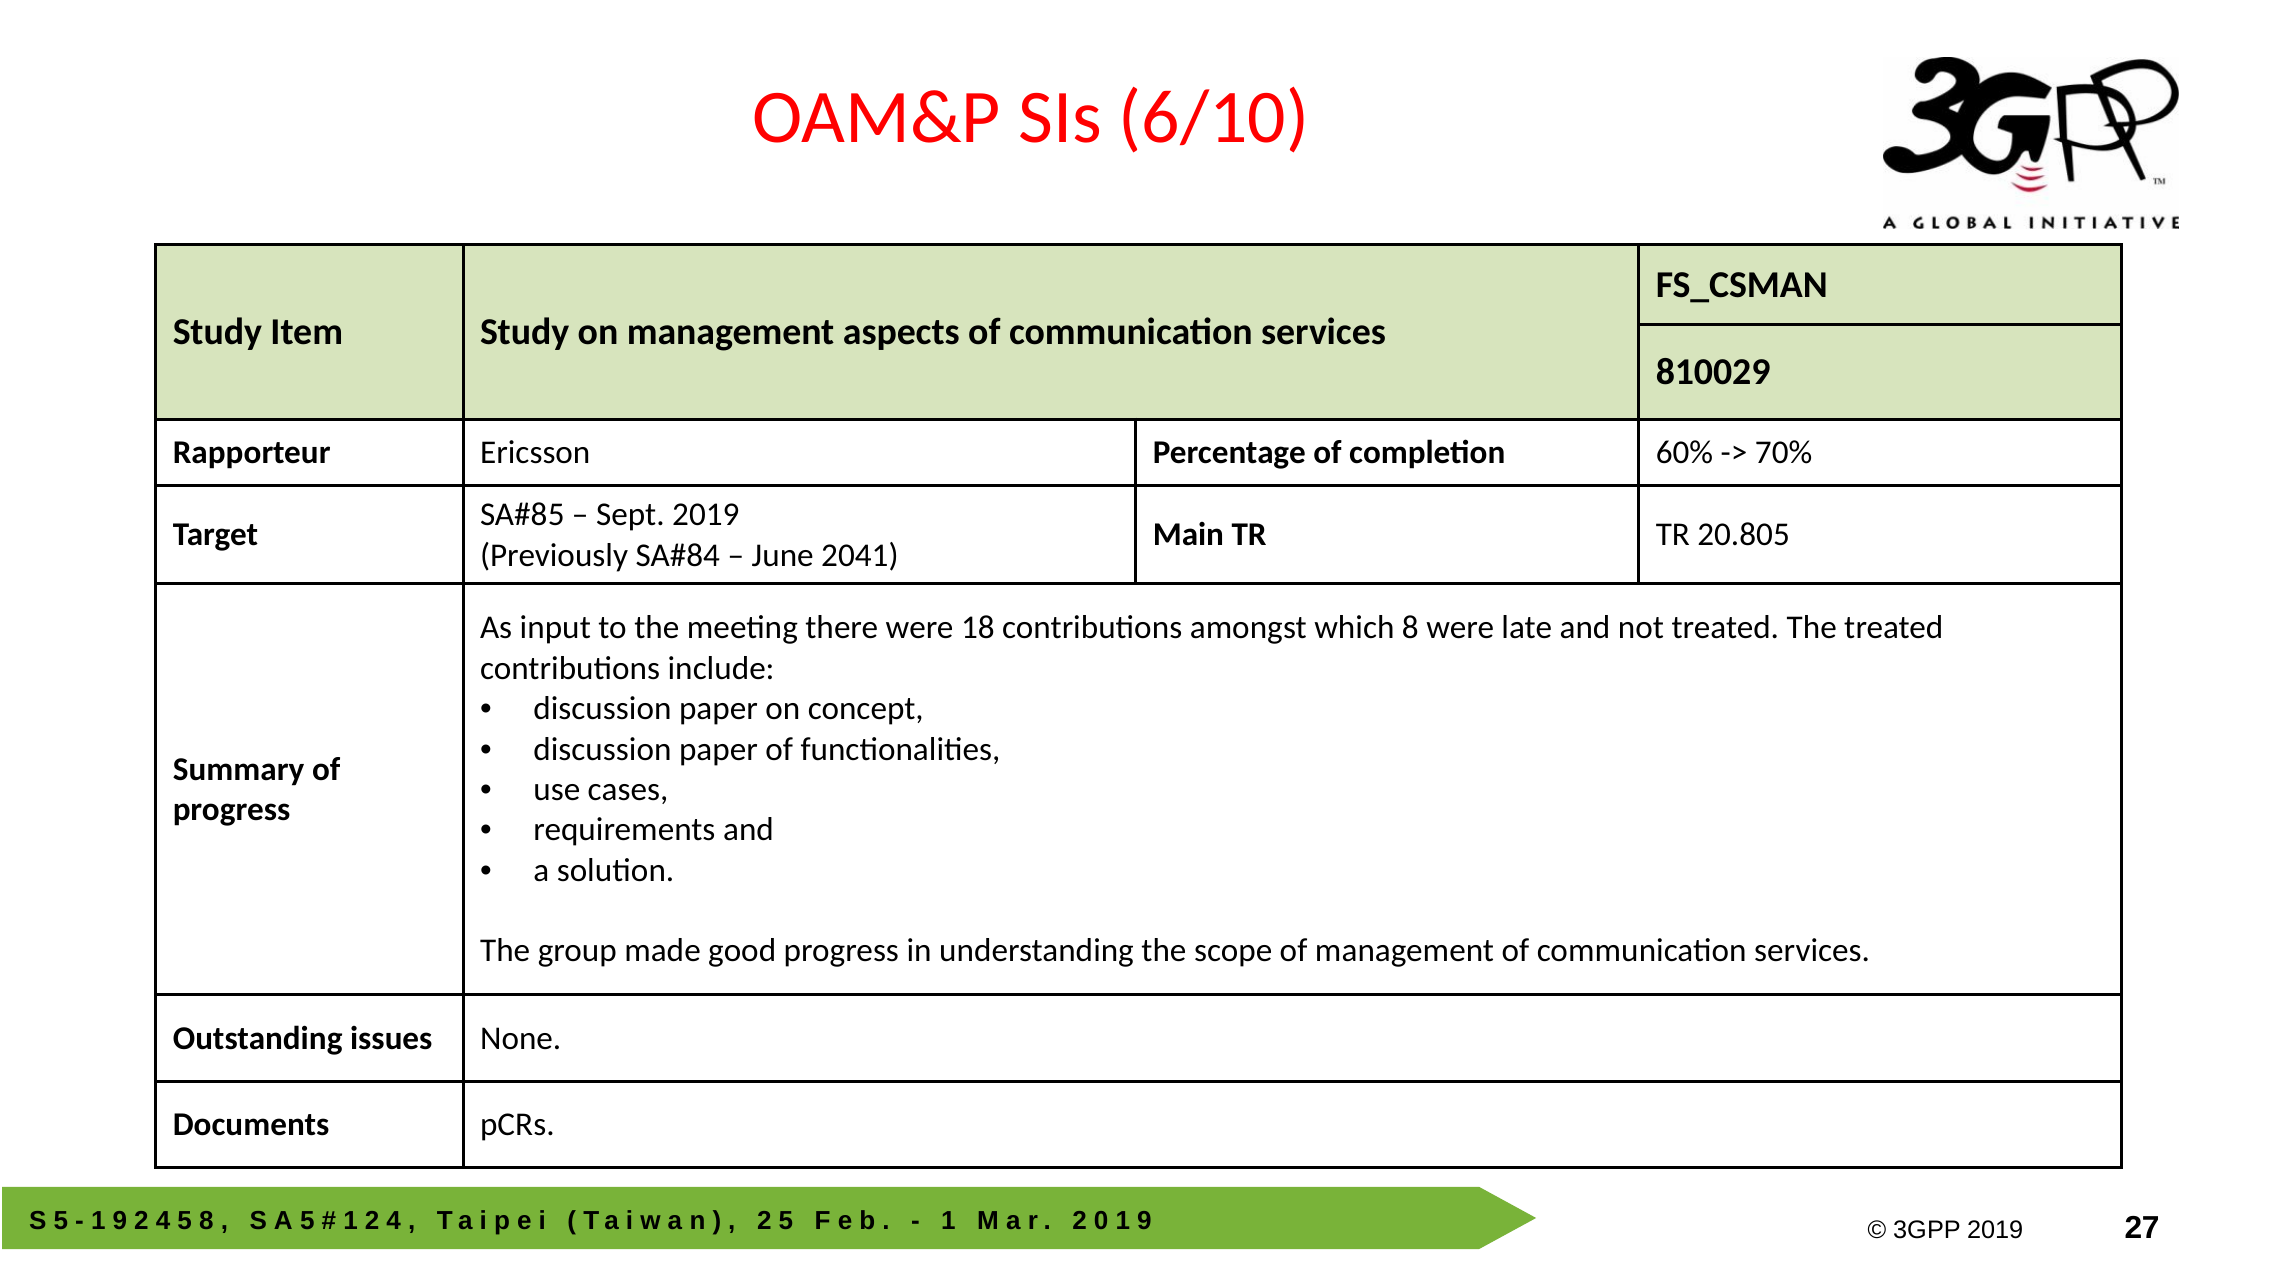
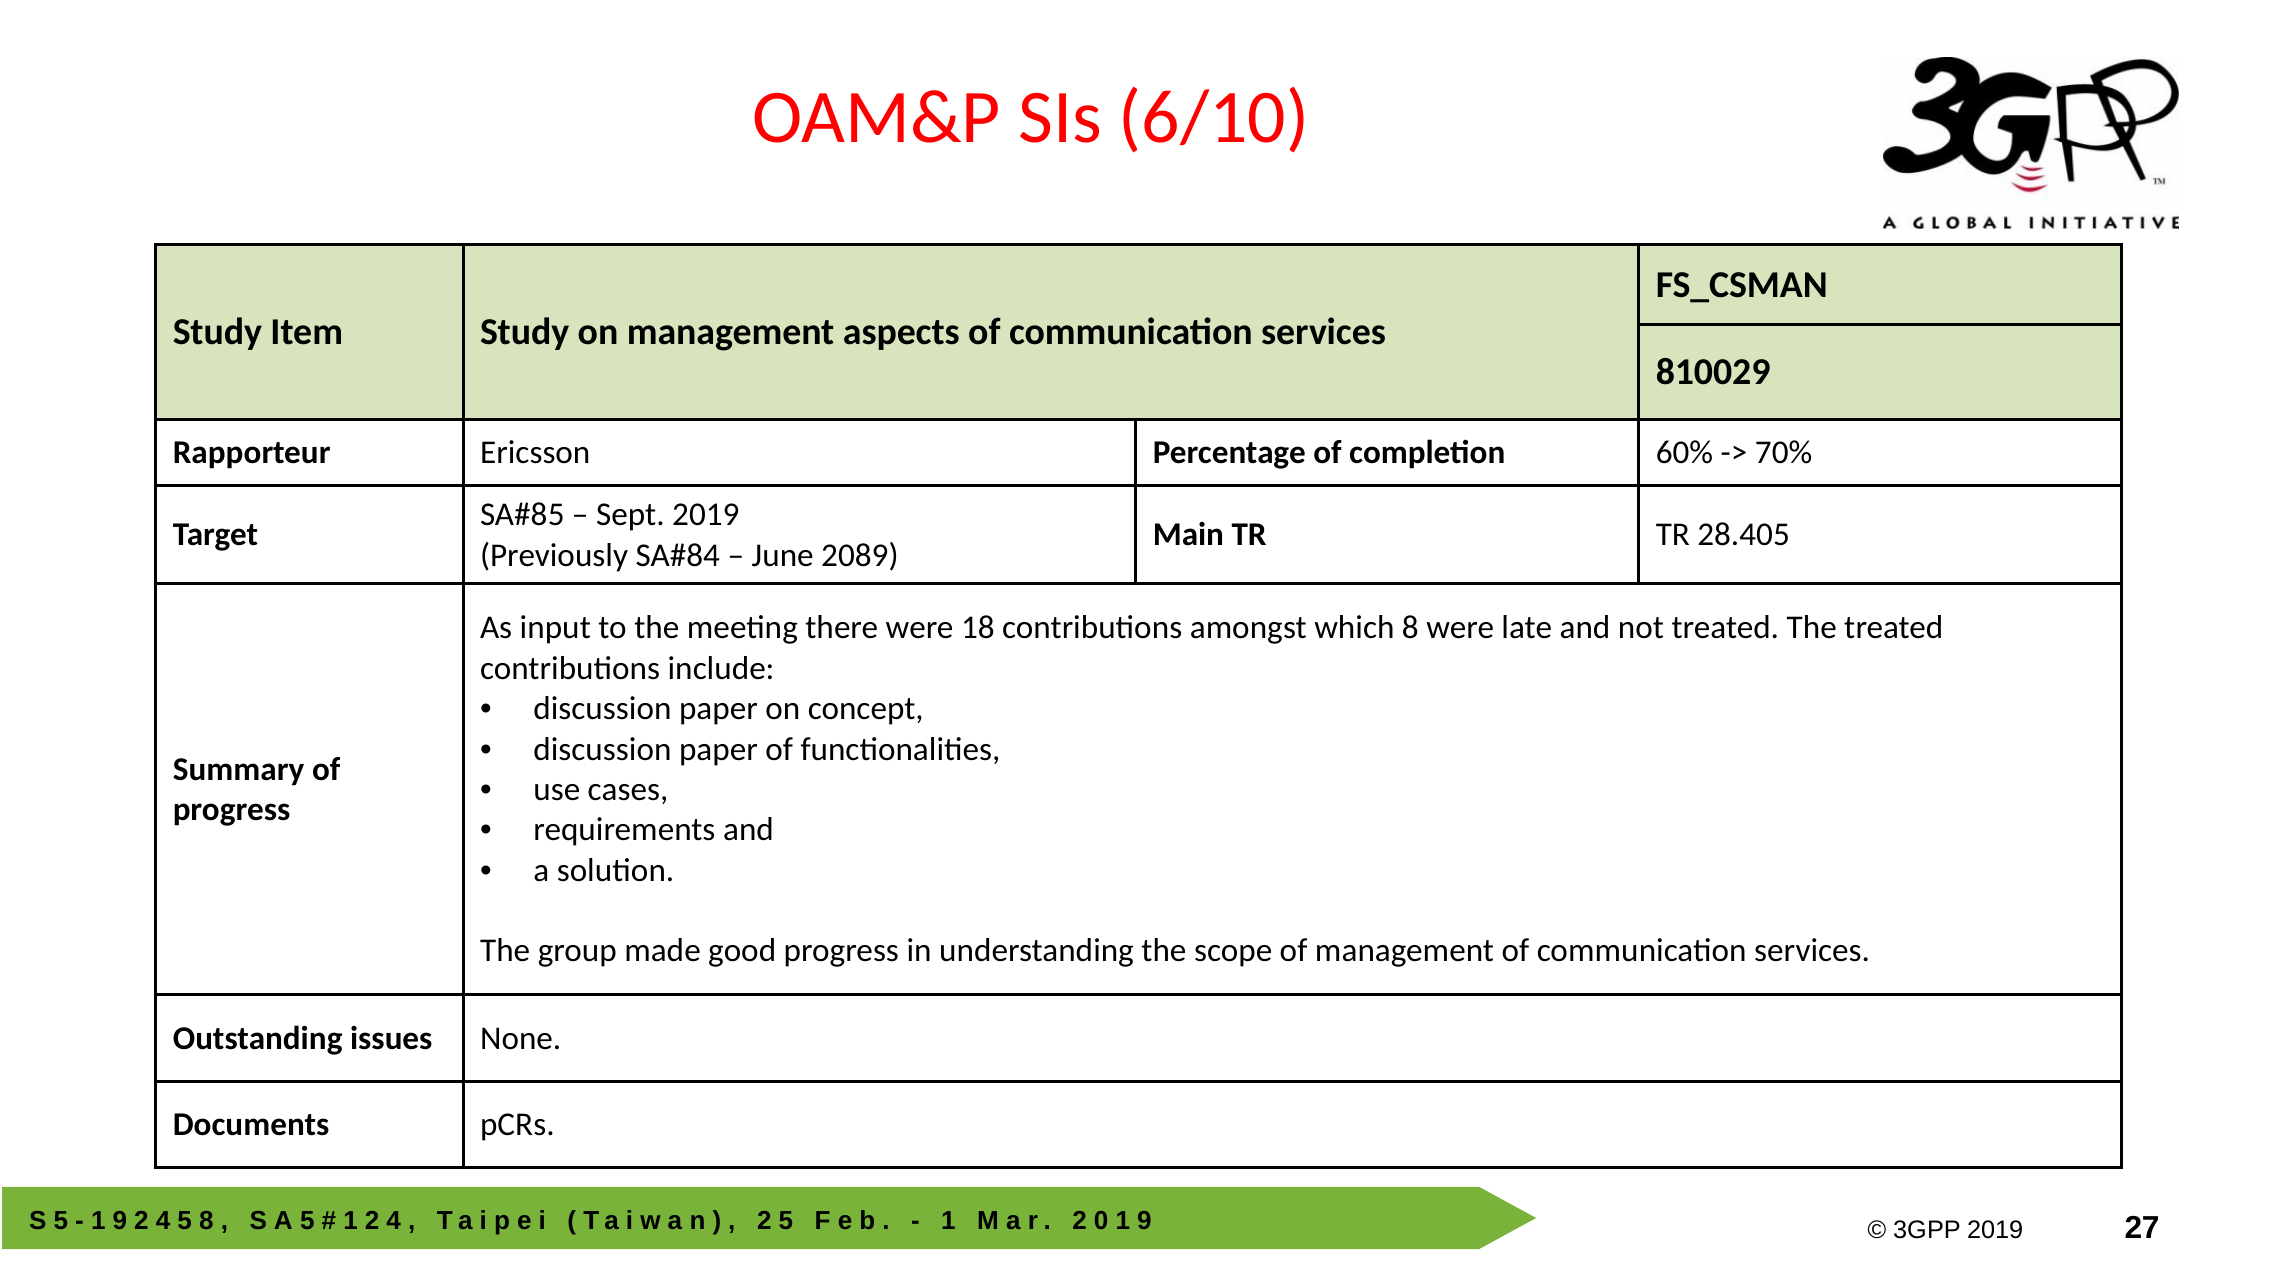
20.805: 20.805 -> 28.405
2041: 2041 -> 2089
